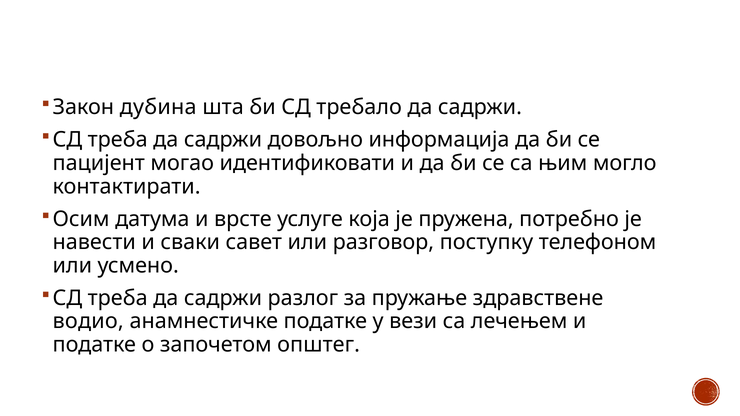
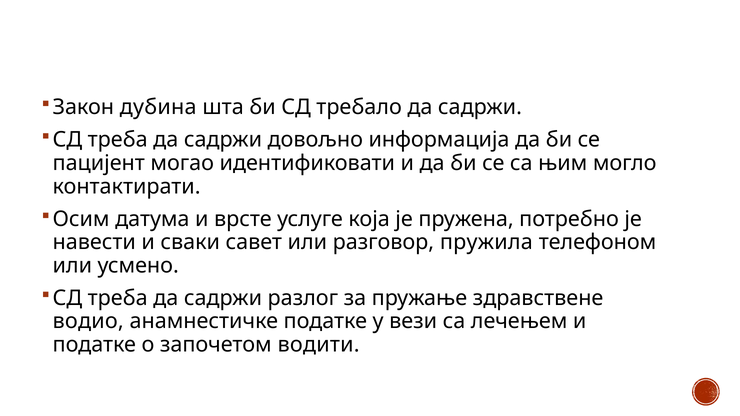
поступку: поступку -> пружила
општег: општег -> водити
